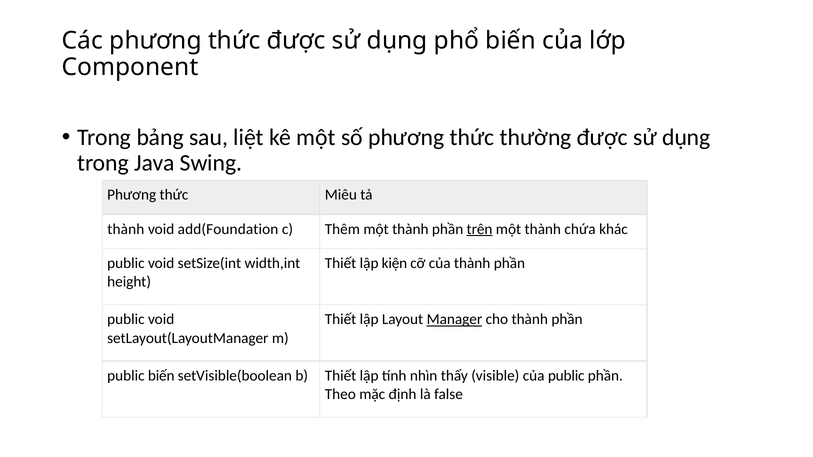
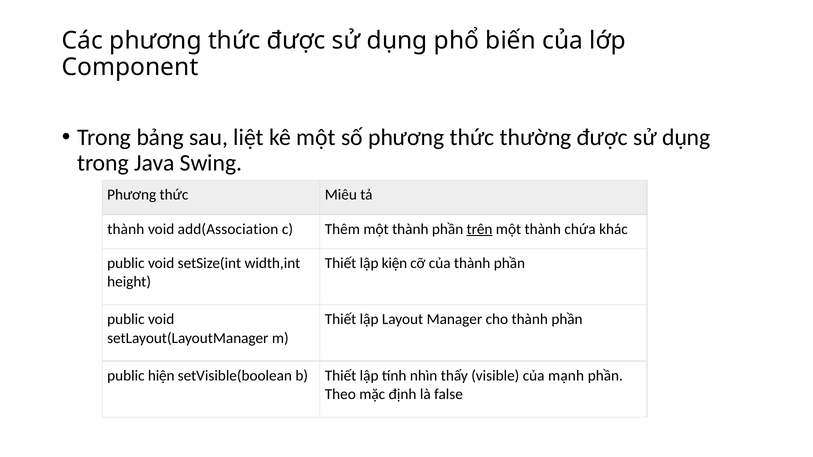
add(Foundation: add(Foundation -> add(Association
Manager underline: present -> none
public biến: biến -> hiện
của public: public -> mạnh
